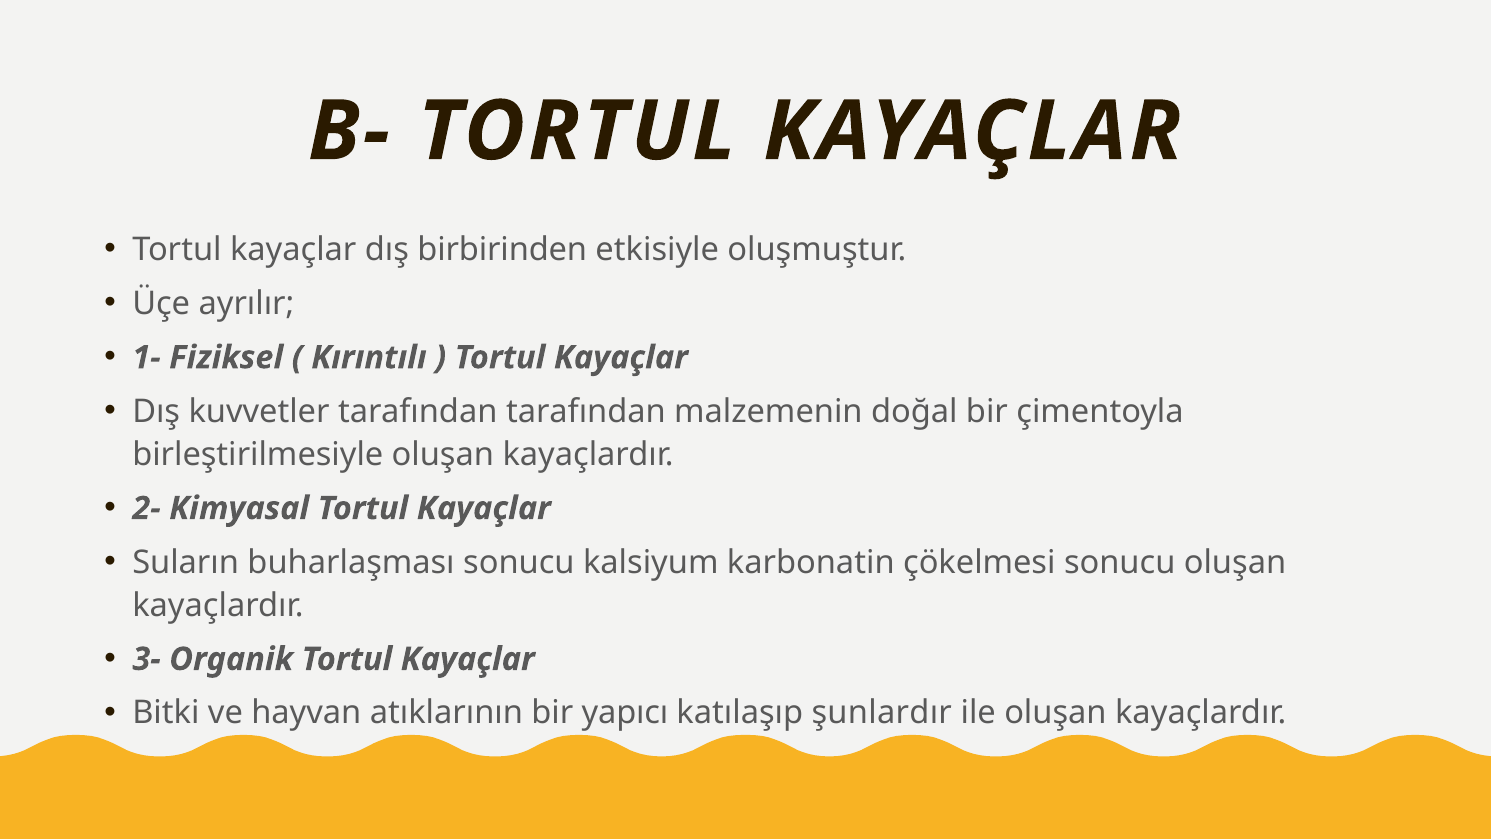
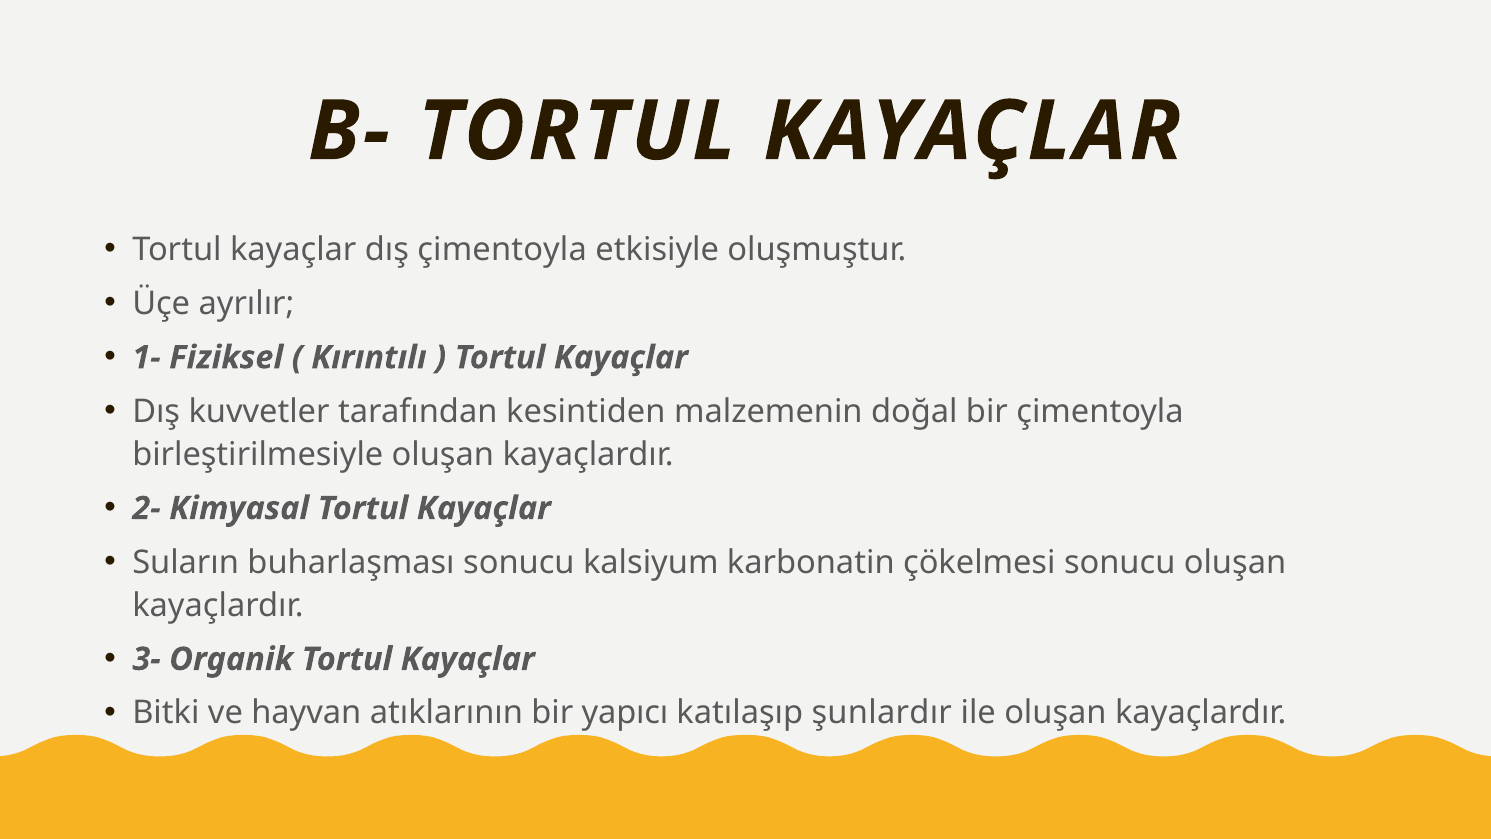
dış birbirinden: birbirinden -> çimentoyla
tarafından tarafından: tarafından -> kesintiden
